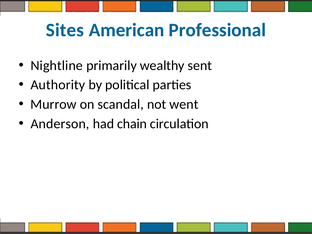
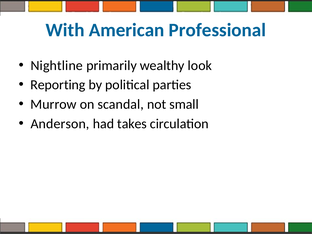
Sites: Sites -> With
sent: sent -> look
Authority: Authority -> Reporting
went: went -> small
chain: chain -> takes
